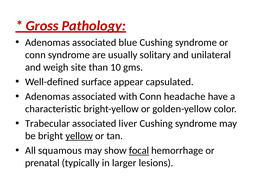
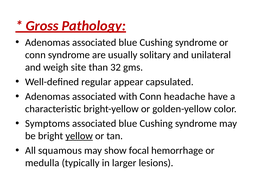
10: 10 -> 32
surface: surface -> regular
Trabecular: Trabecular -> Symptoms
liver at (128, 124): liver -> blue
focal underline: present -> none
prenatal: prenatal -> medulla
